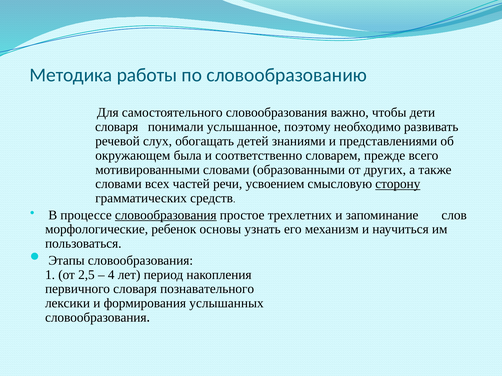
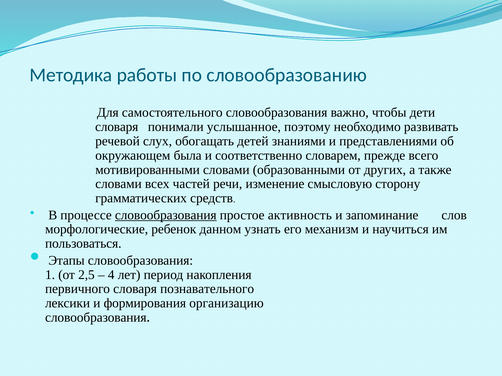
усвоением: усвоением -> изменение
сторону underline: present -> none
трехлетних: трехлетних -> активность
основы: основы -> данном
услышанных: услышанных -> организацию
